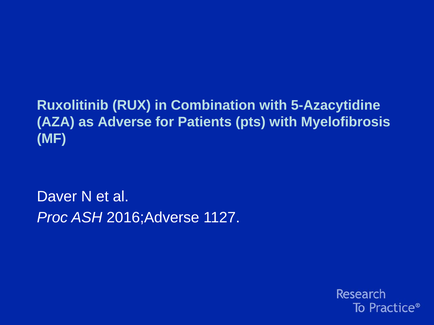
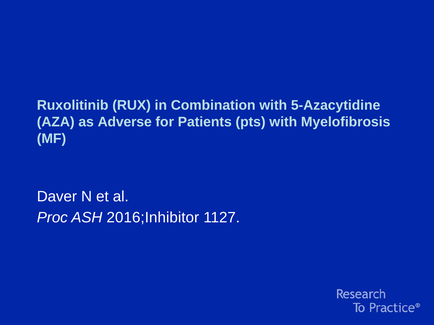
2016;Adverse: 2016;Adverse -> 2016;Inhibitor
